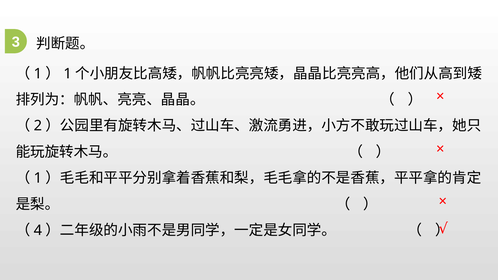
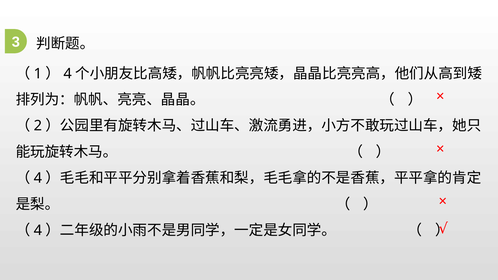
1 at (68, 74): 1 -> 4
1 at (38, 178): 1 -> 4
